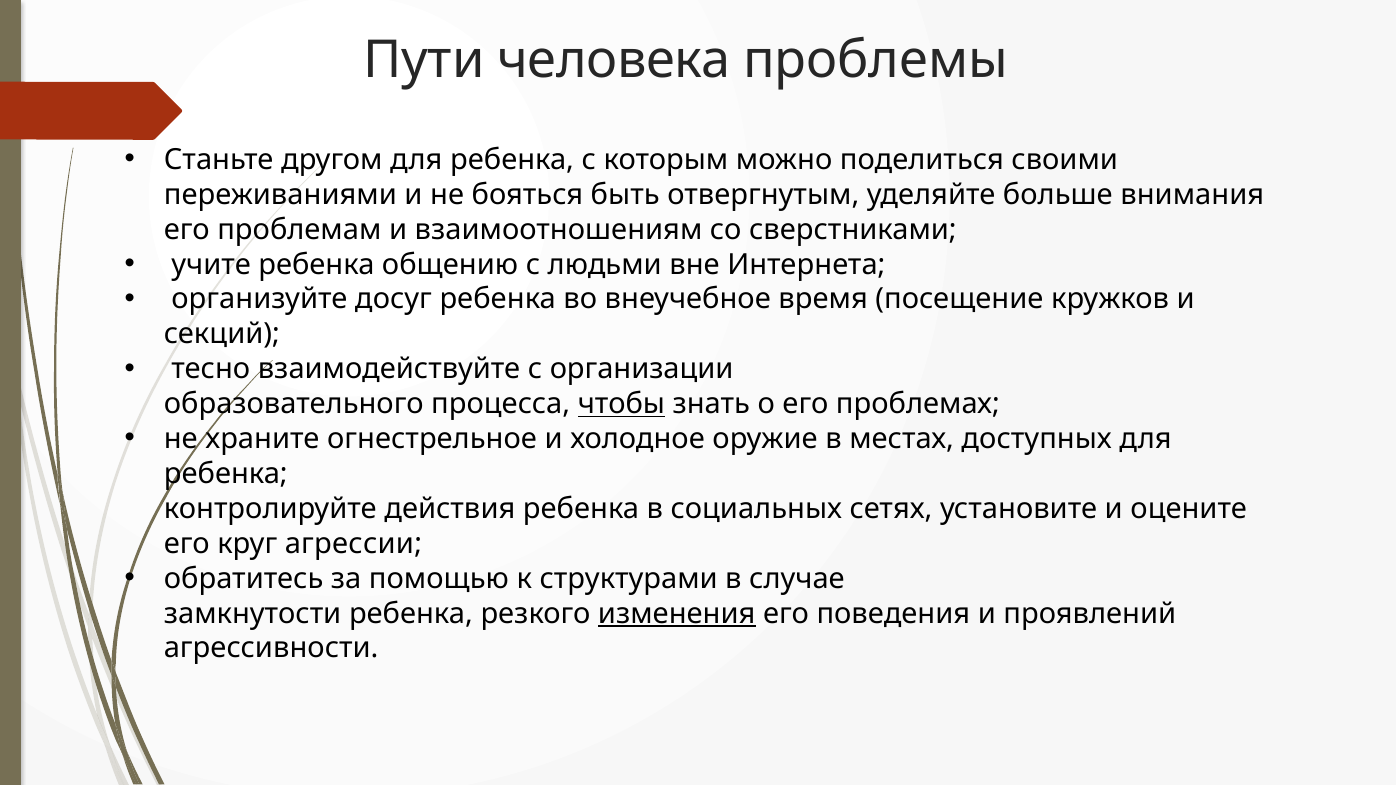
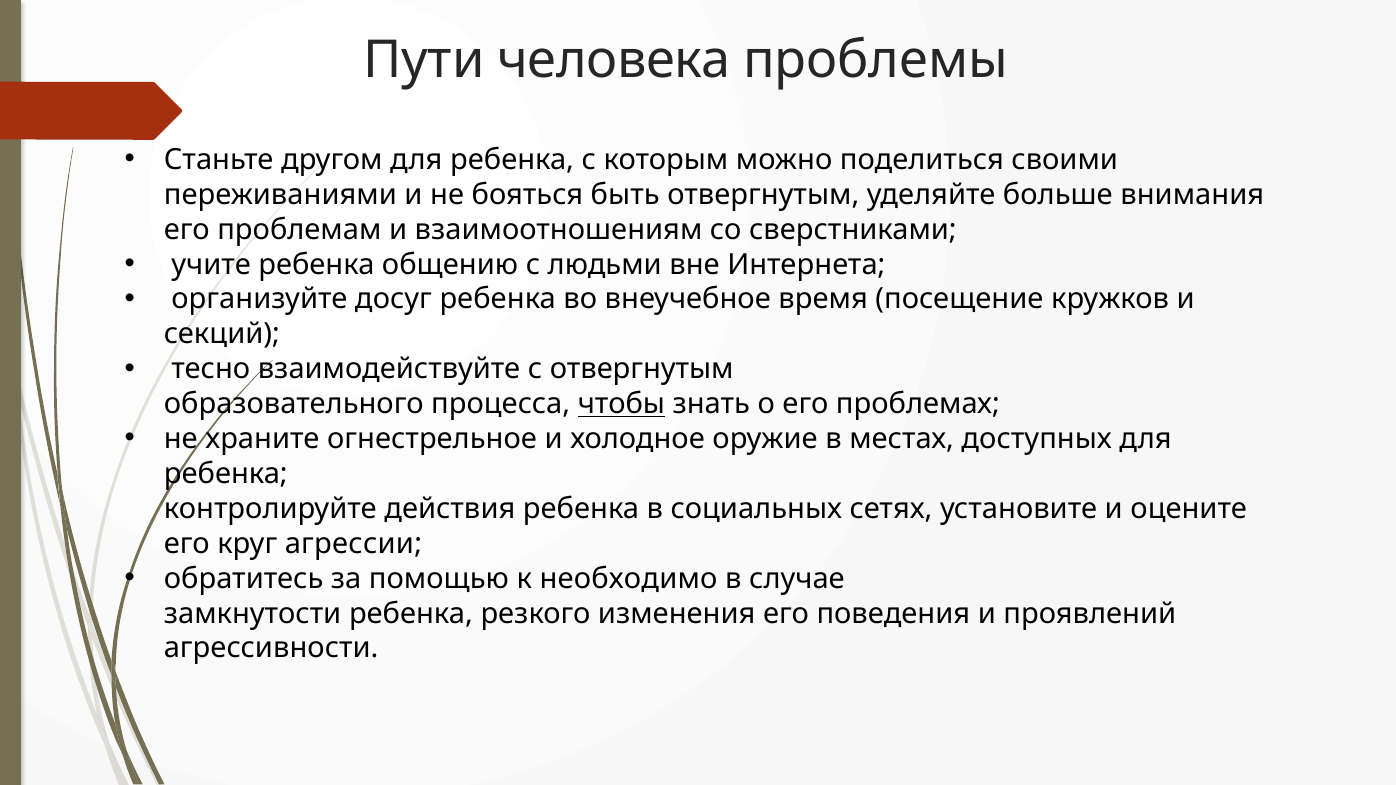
с организации: организации -> отвергнутым
структурами: структурами -> необходимо
изменения underline: present -> none
